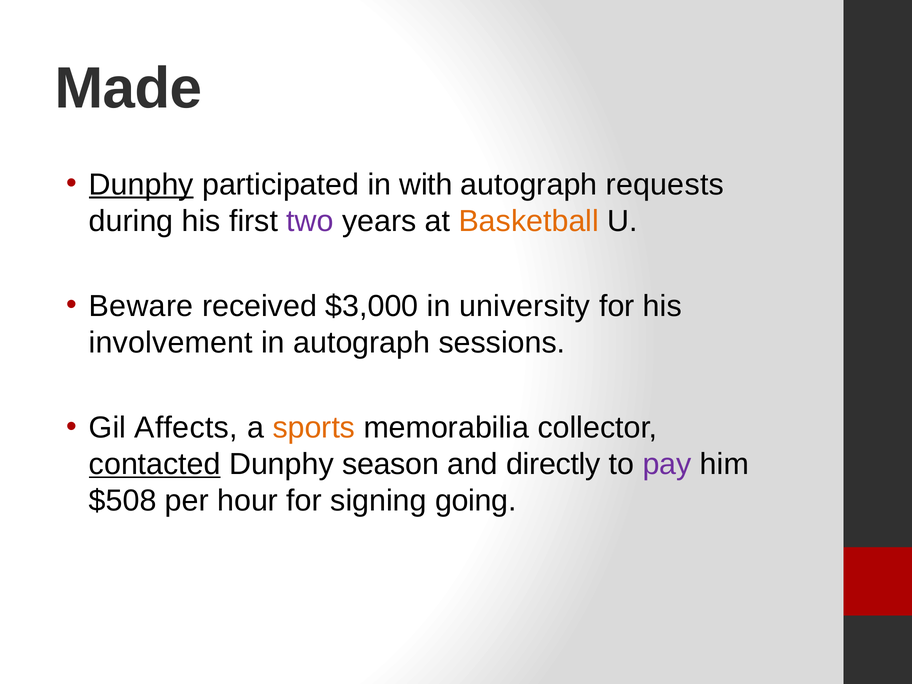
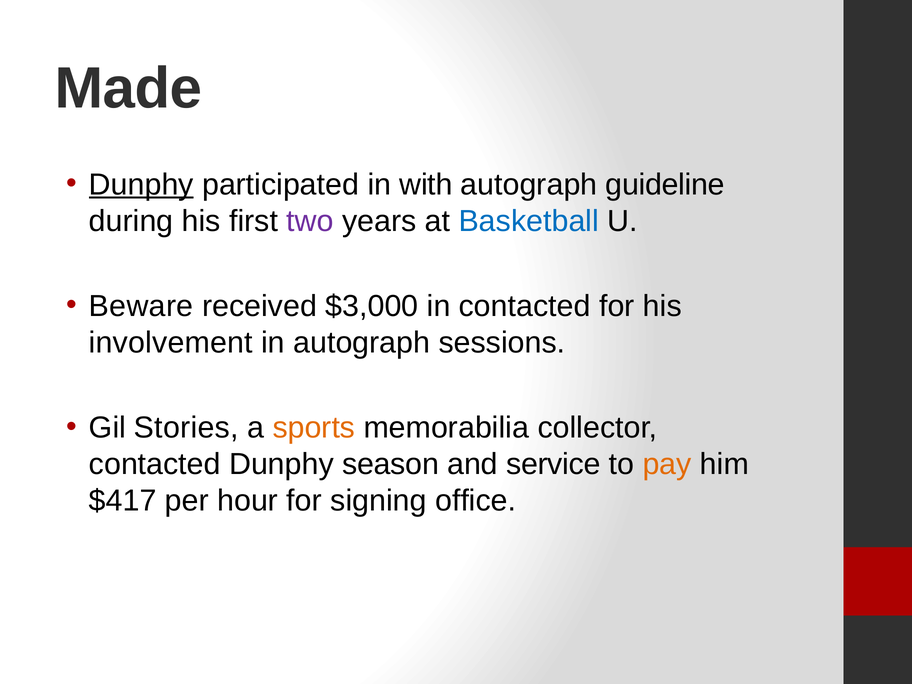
requests: requests -> guideline
Basketball colour: orange -> blue
in university: university -> contacted
Affects: Affects -> Stories
contacted at (155, 464) underline: present -> none
directly: directly -> service
pay colour: purple -> orange
$508: $508 -> $417
going: going -> office
